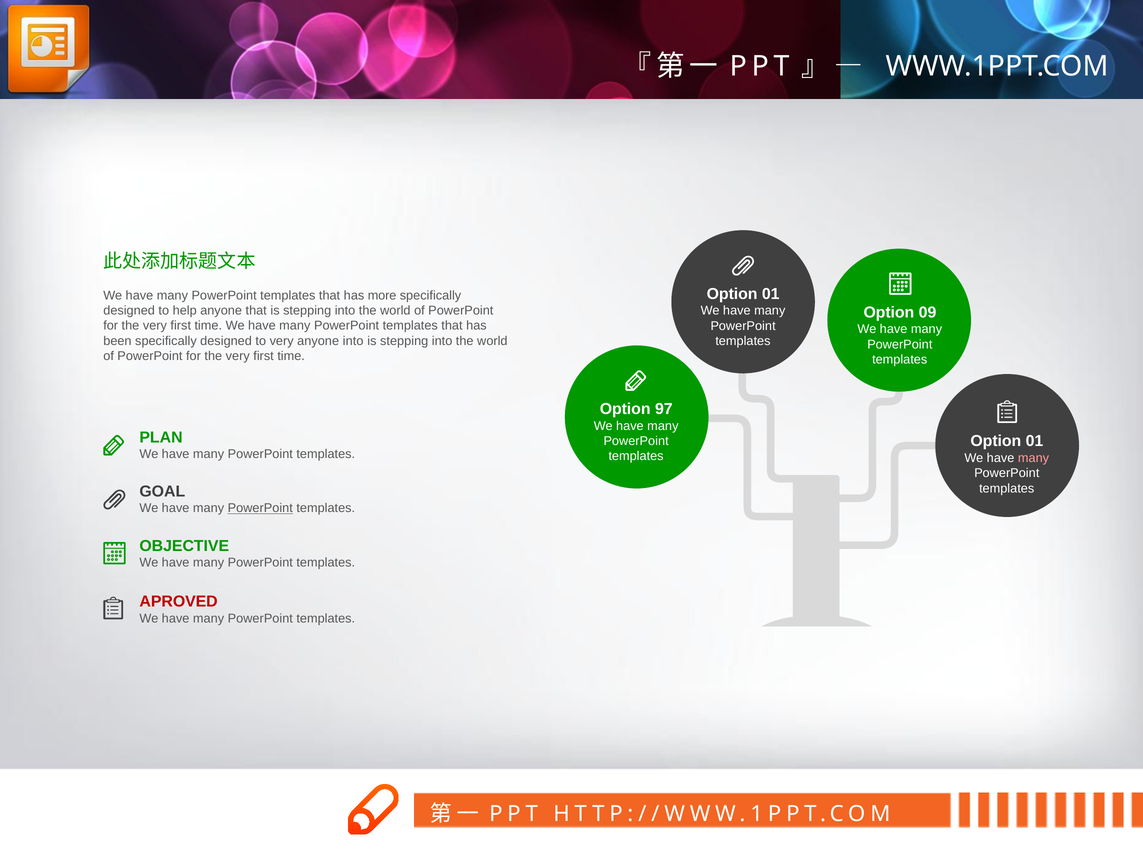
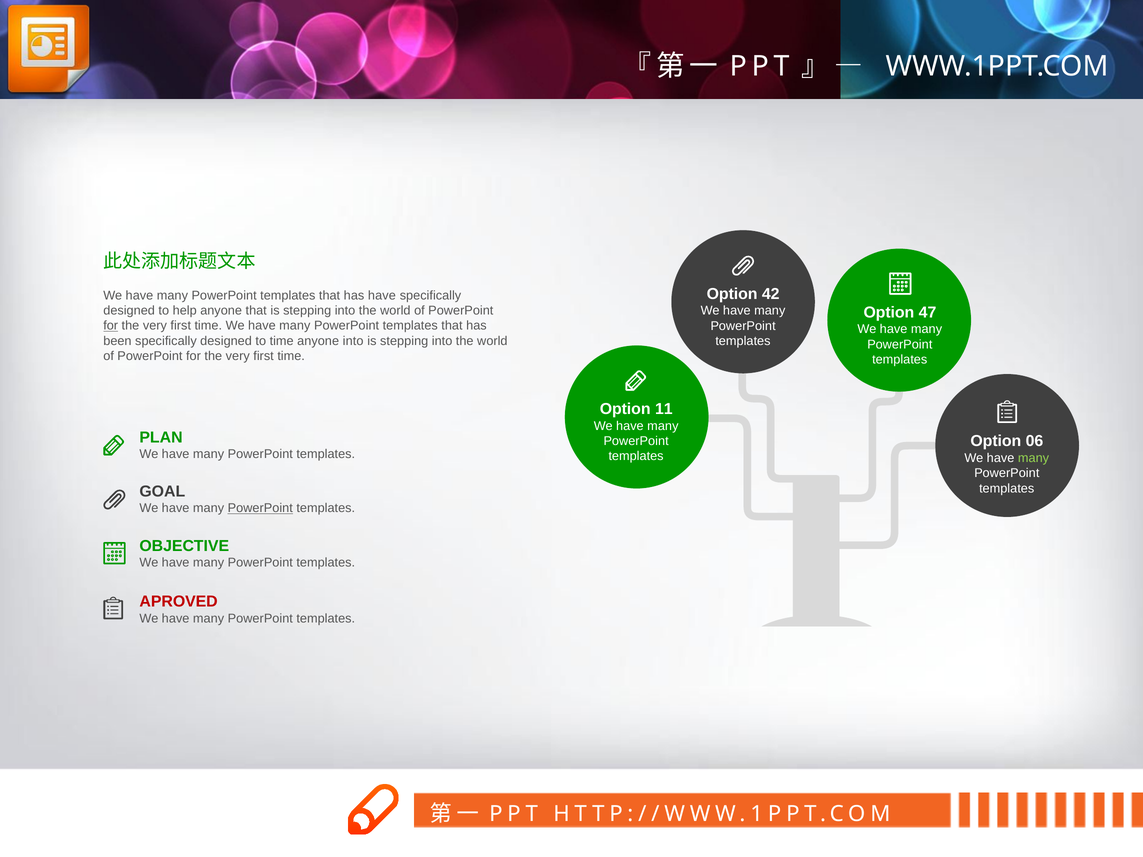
01 at (771, 294): 01 -> 42
has more: more -> have
09: 09 -> 47
for at (111, 326) underline: none -> present
to very: very -> time
97: 97 -> 11
01 at (1034, 441): 01 -> 06
many at (1033, 458) colour: pink -> light green
